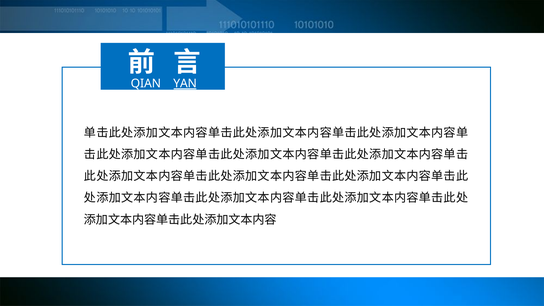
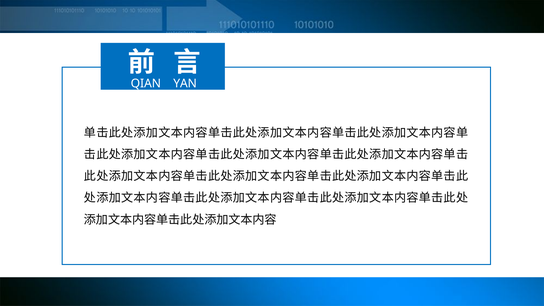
YAN underline: present -> none
